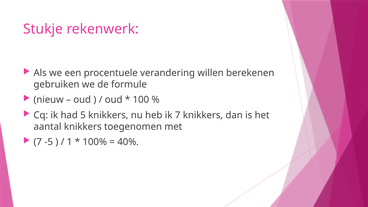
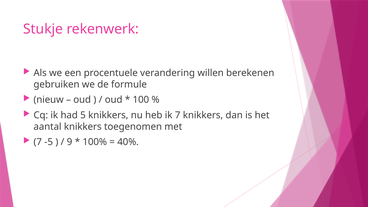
1: 1 -> 9
